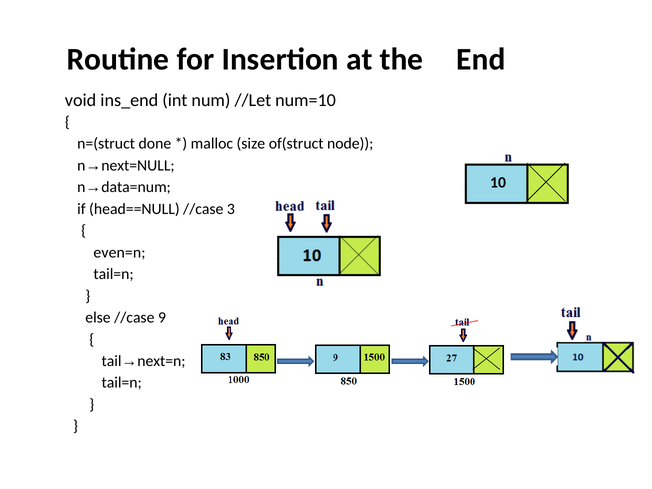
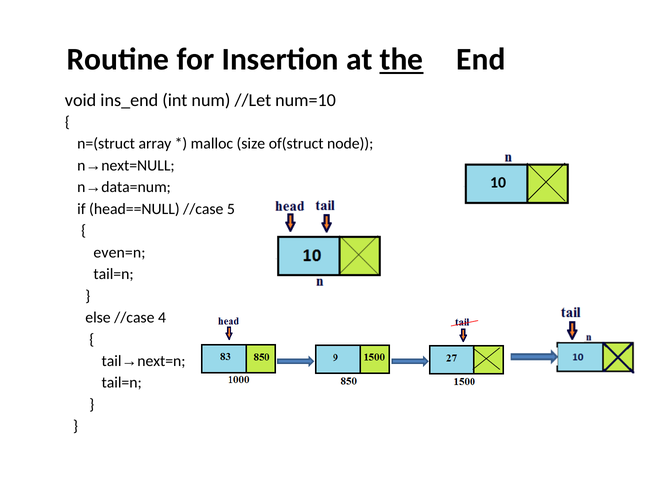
the underline: none -> present
done: done -> array
3: 3 -> 5
9: 9 -> 4
